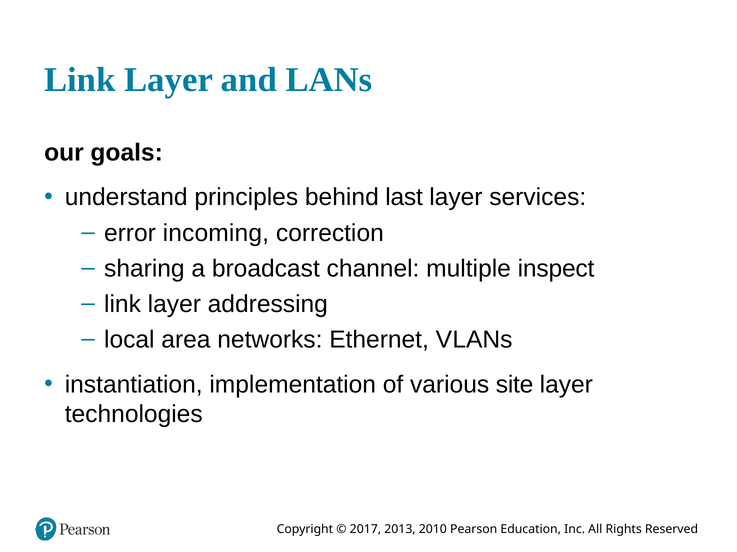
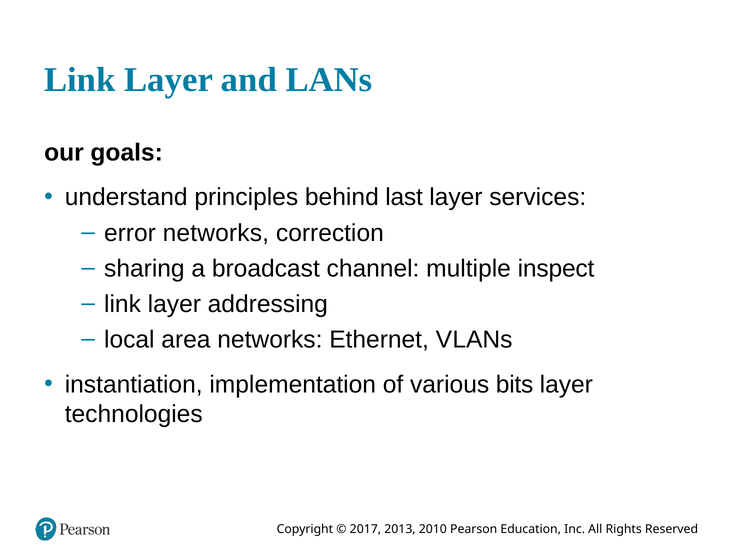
error incoming: incoming -> networks
site: site -> bits
